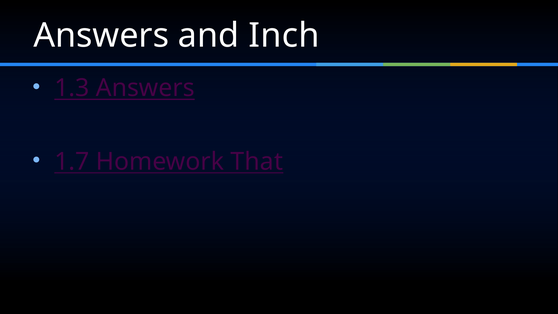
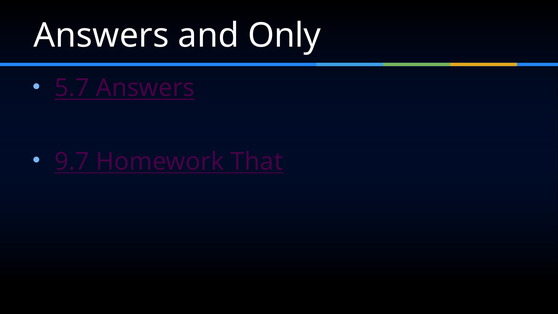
Inch: Inch -> Only
1.3: 1.3 -> 5.7
1.7: 1.7 -> 9.7
